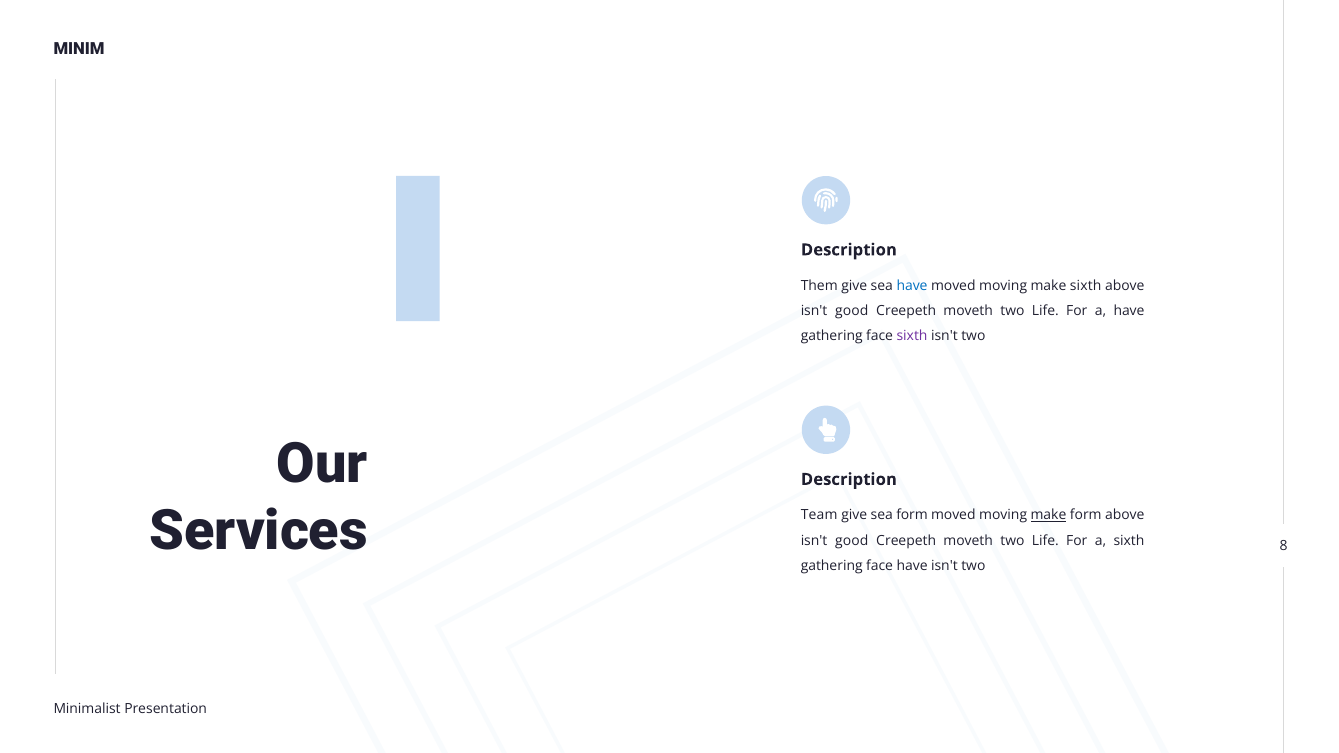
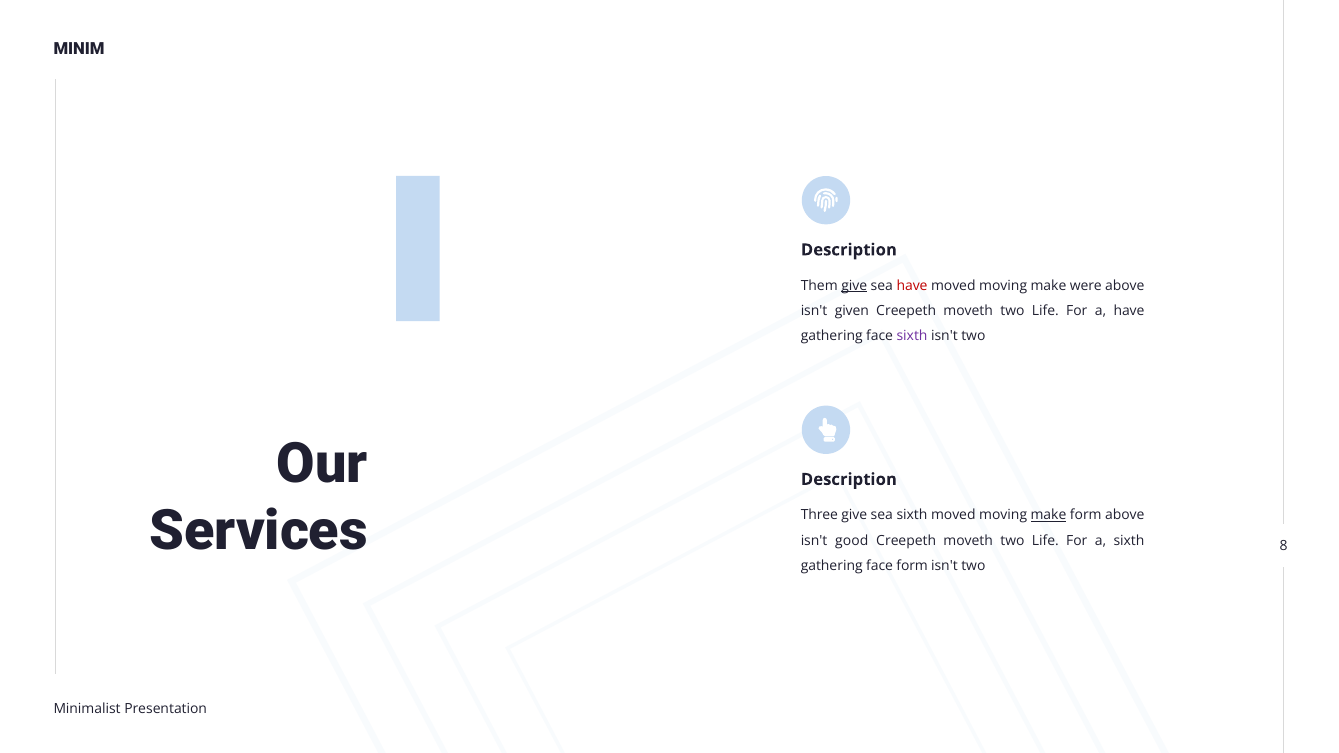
give at (854, 286) underline: none -> present
have at (912, 286) colour: blue -> red
make sixth: sixth -> were
good at (852, 311): good -> given
Team: Team -> Three
sea form: form -> sixth
face have: have -> form
